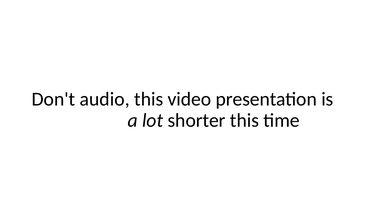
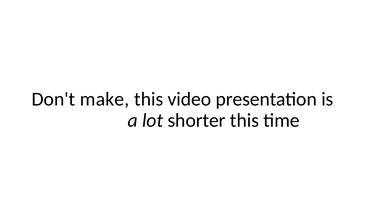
audio: audio -> make
